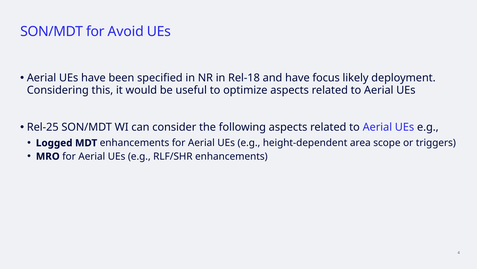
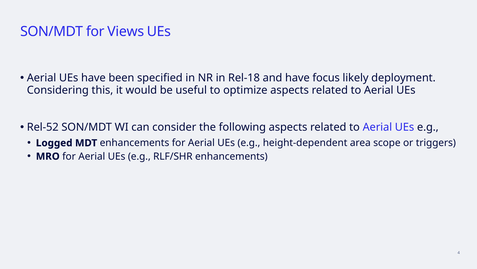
Avoid: Avoid -> Views
Rel-25: Rel-25 -> Rel-52
